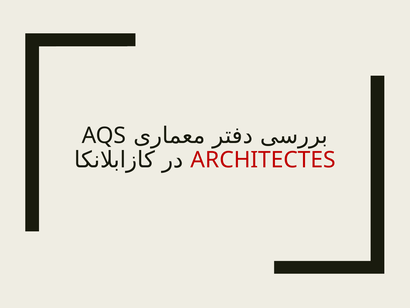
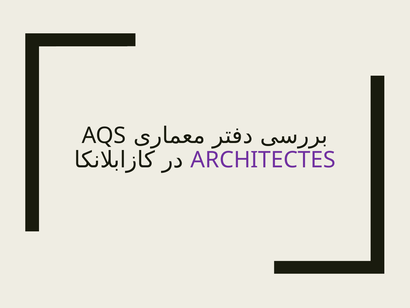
ARCHITECTES colour: red -> purple
